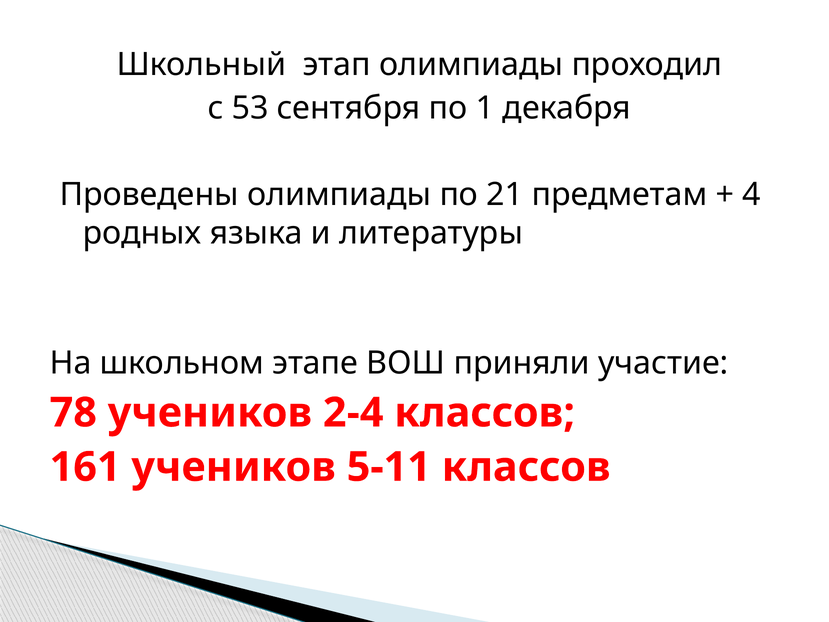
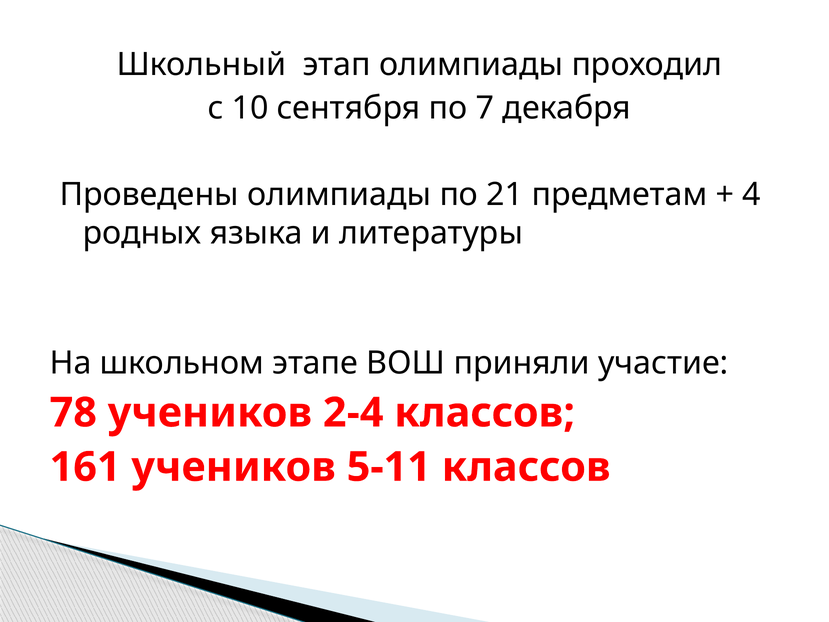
53: 53 -> 10
1: 1 -> 7
